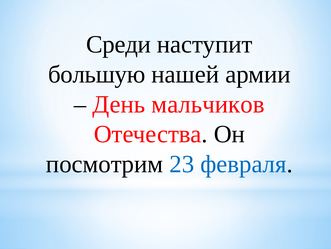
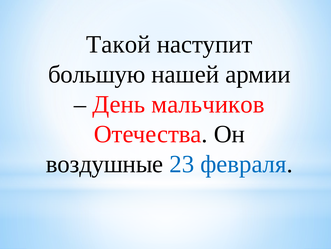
Среди: Среди -> Такой
посмотрим: посмотрим -> воздушные
